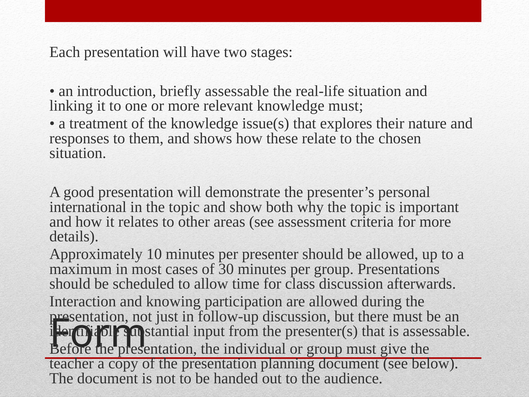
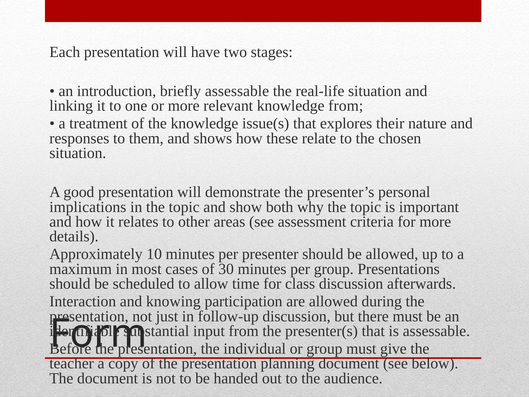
knowledge must: must -> from
international: international -> implications
